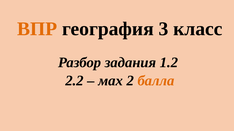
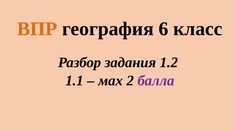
3: 3 -> 6
2.2: 2.2 -> 1.1
балла colour: orange -> purple
